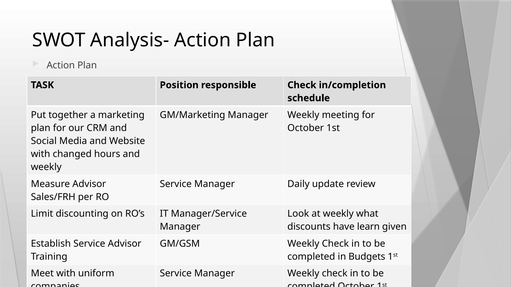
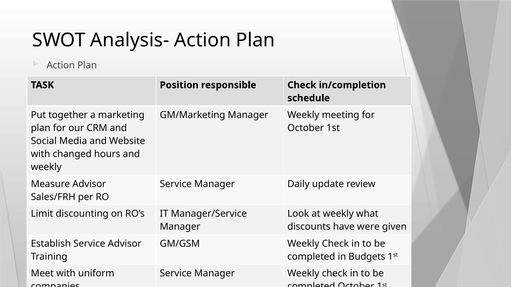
learn: learn -> were
